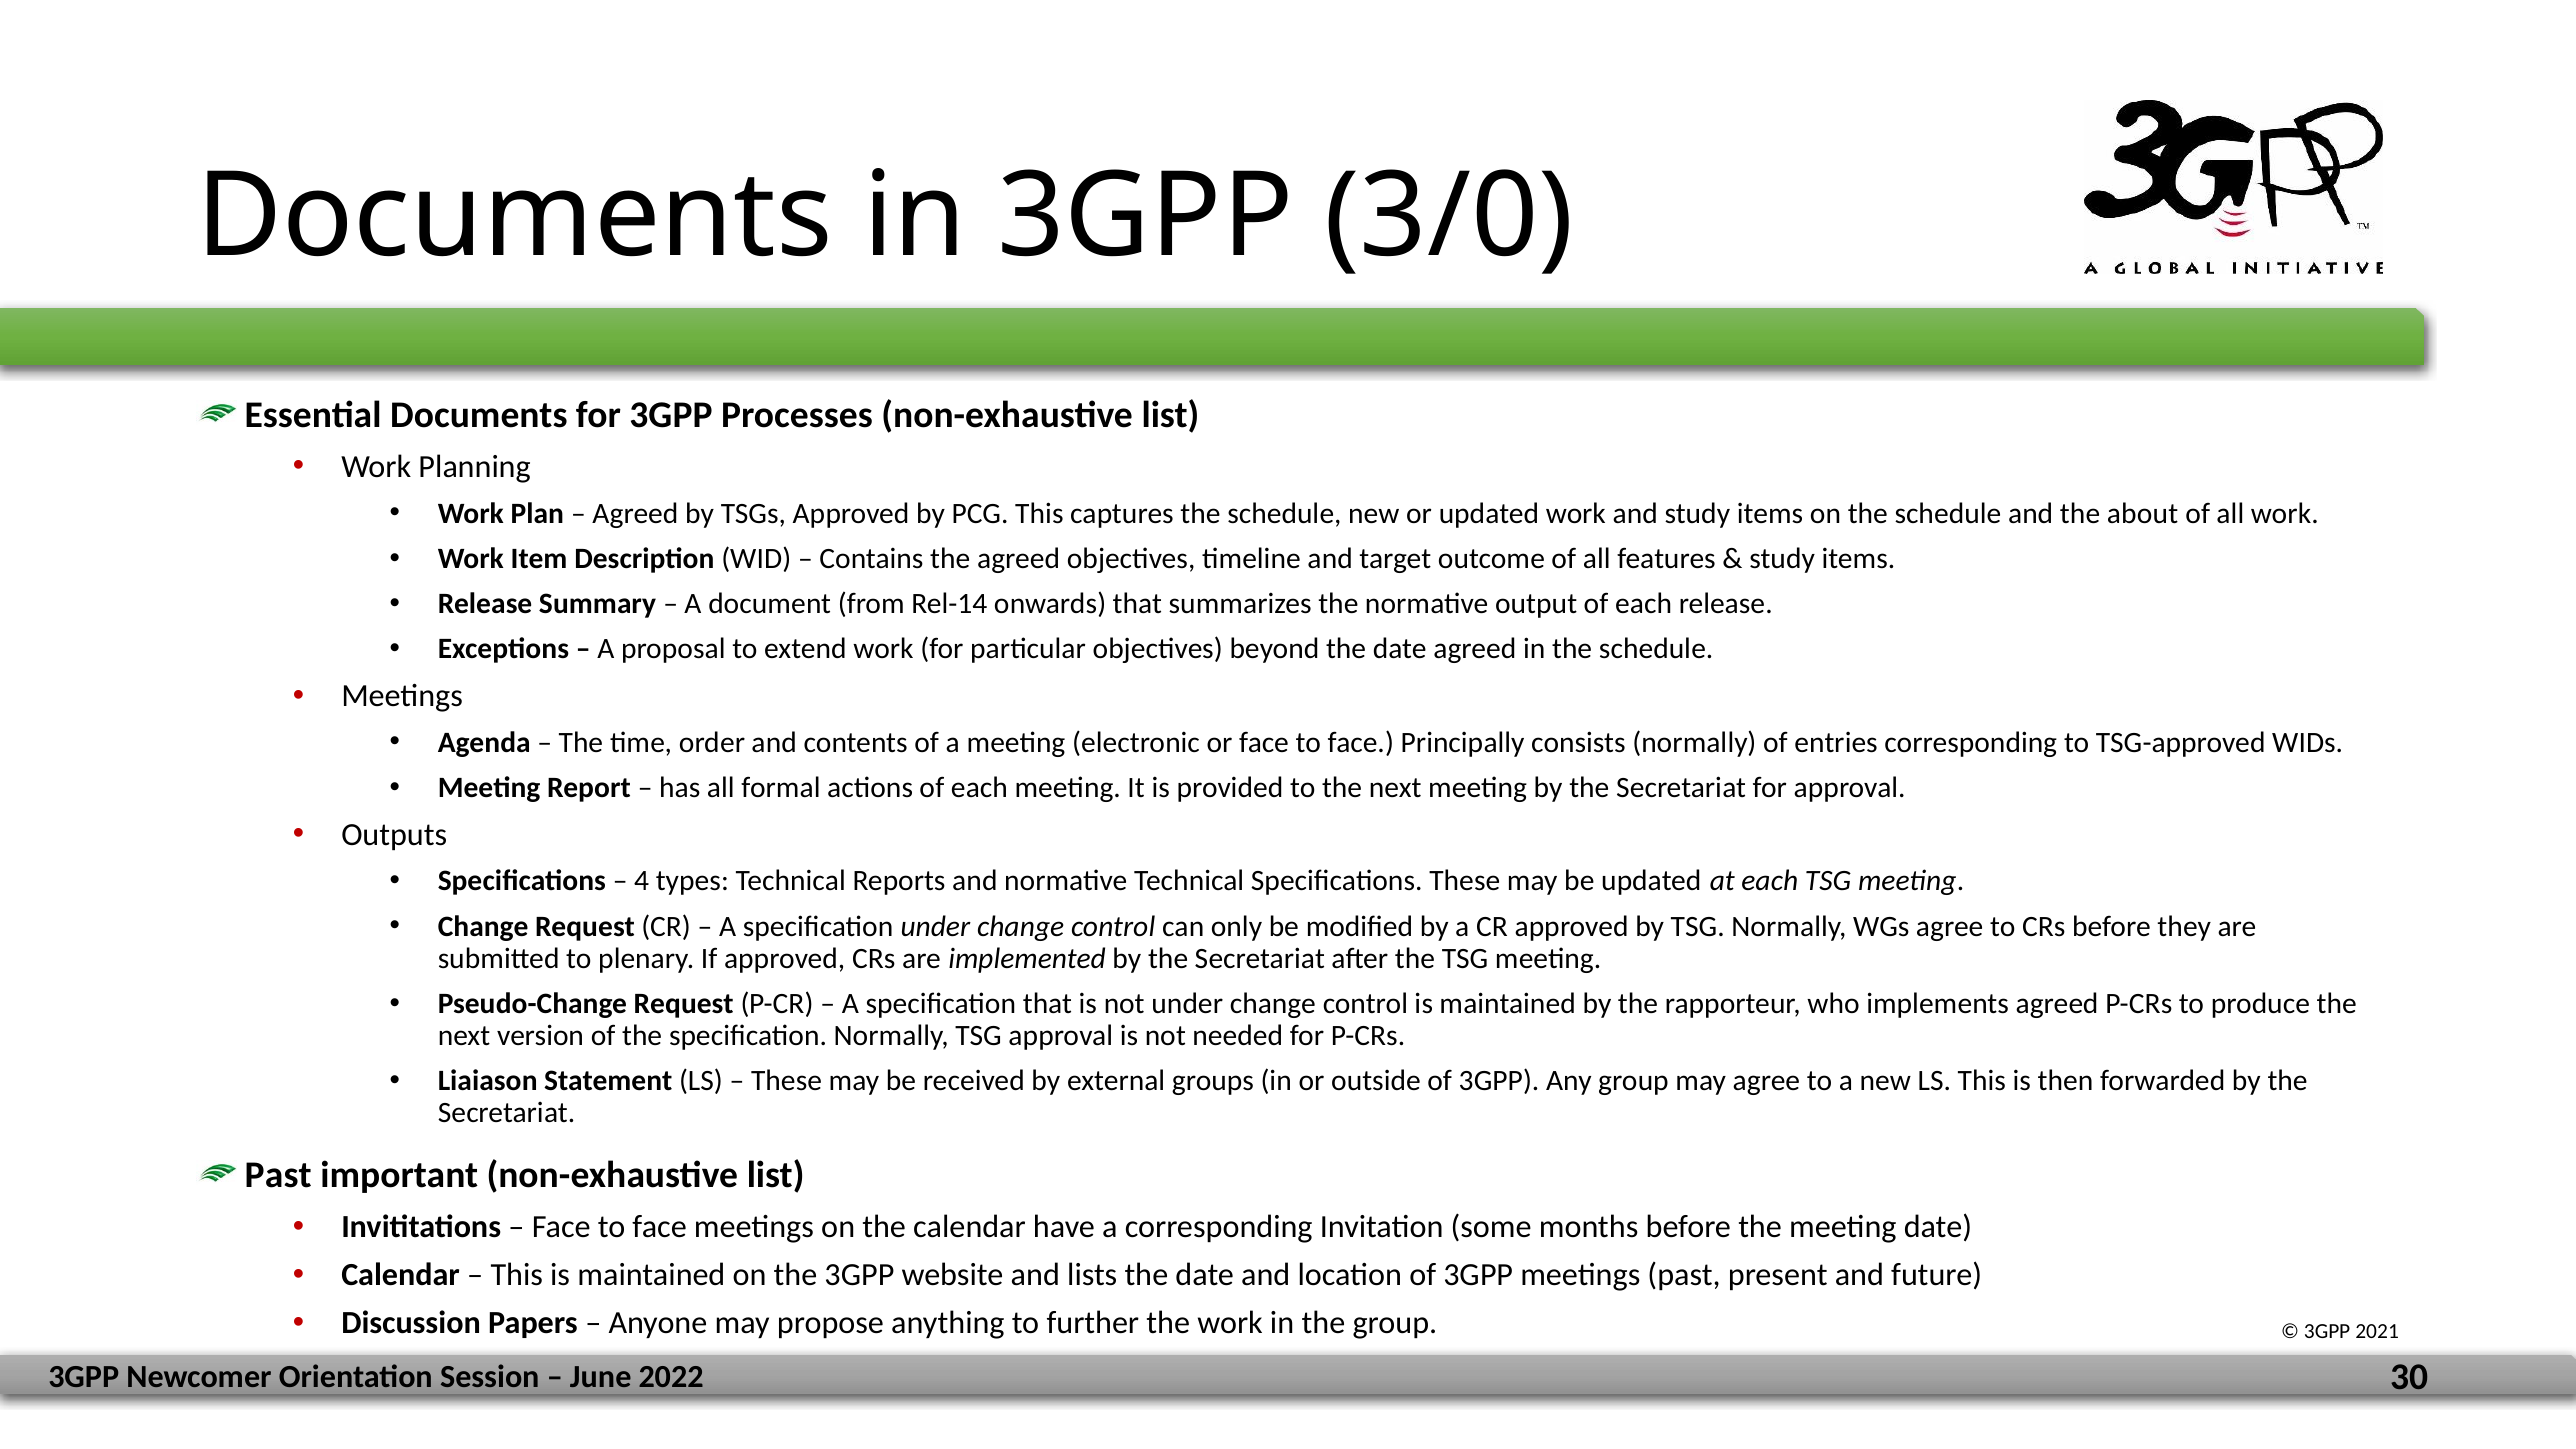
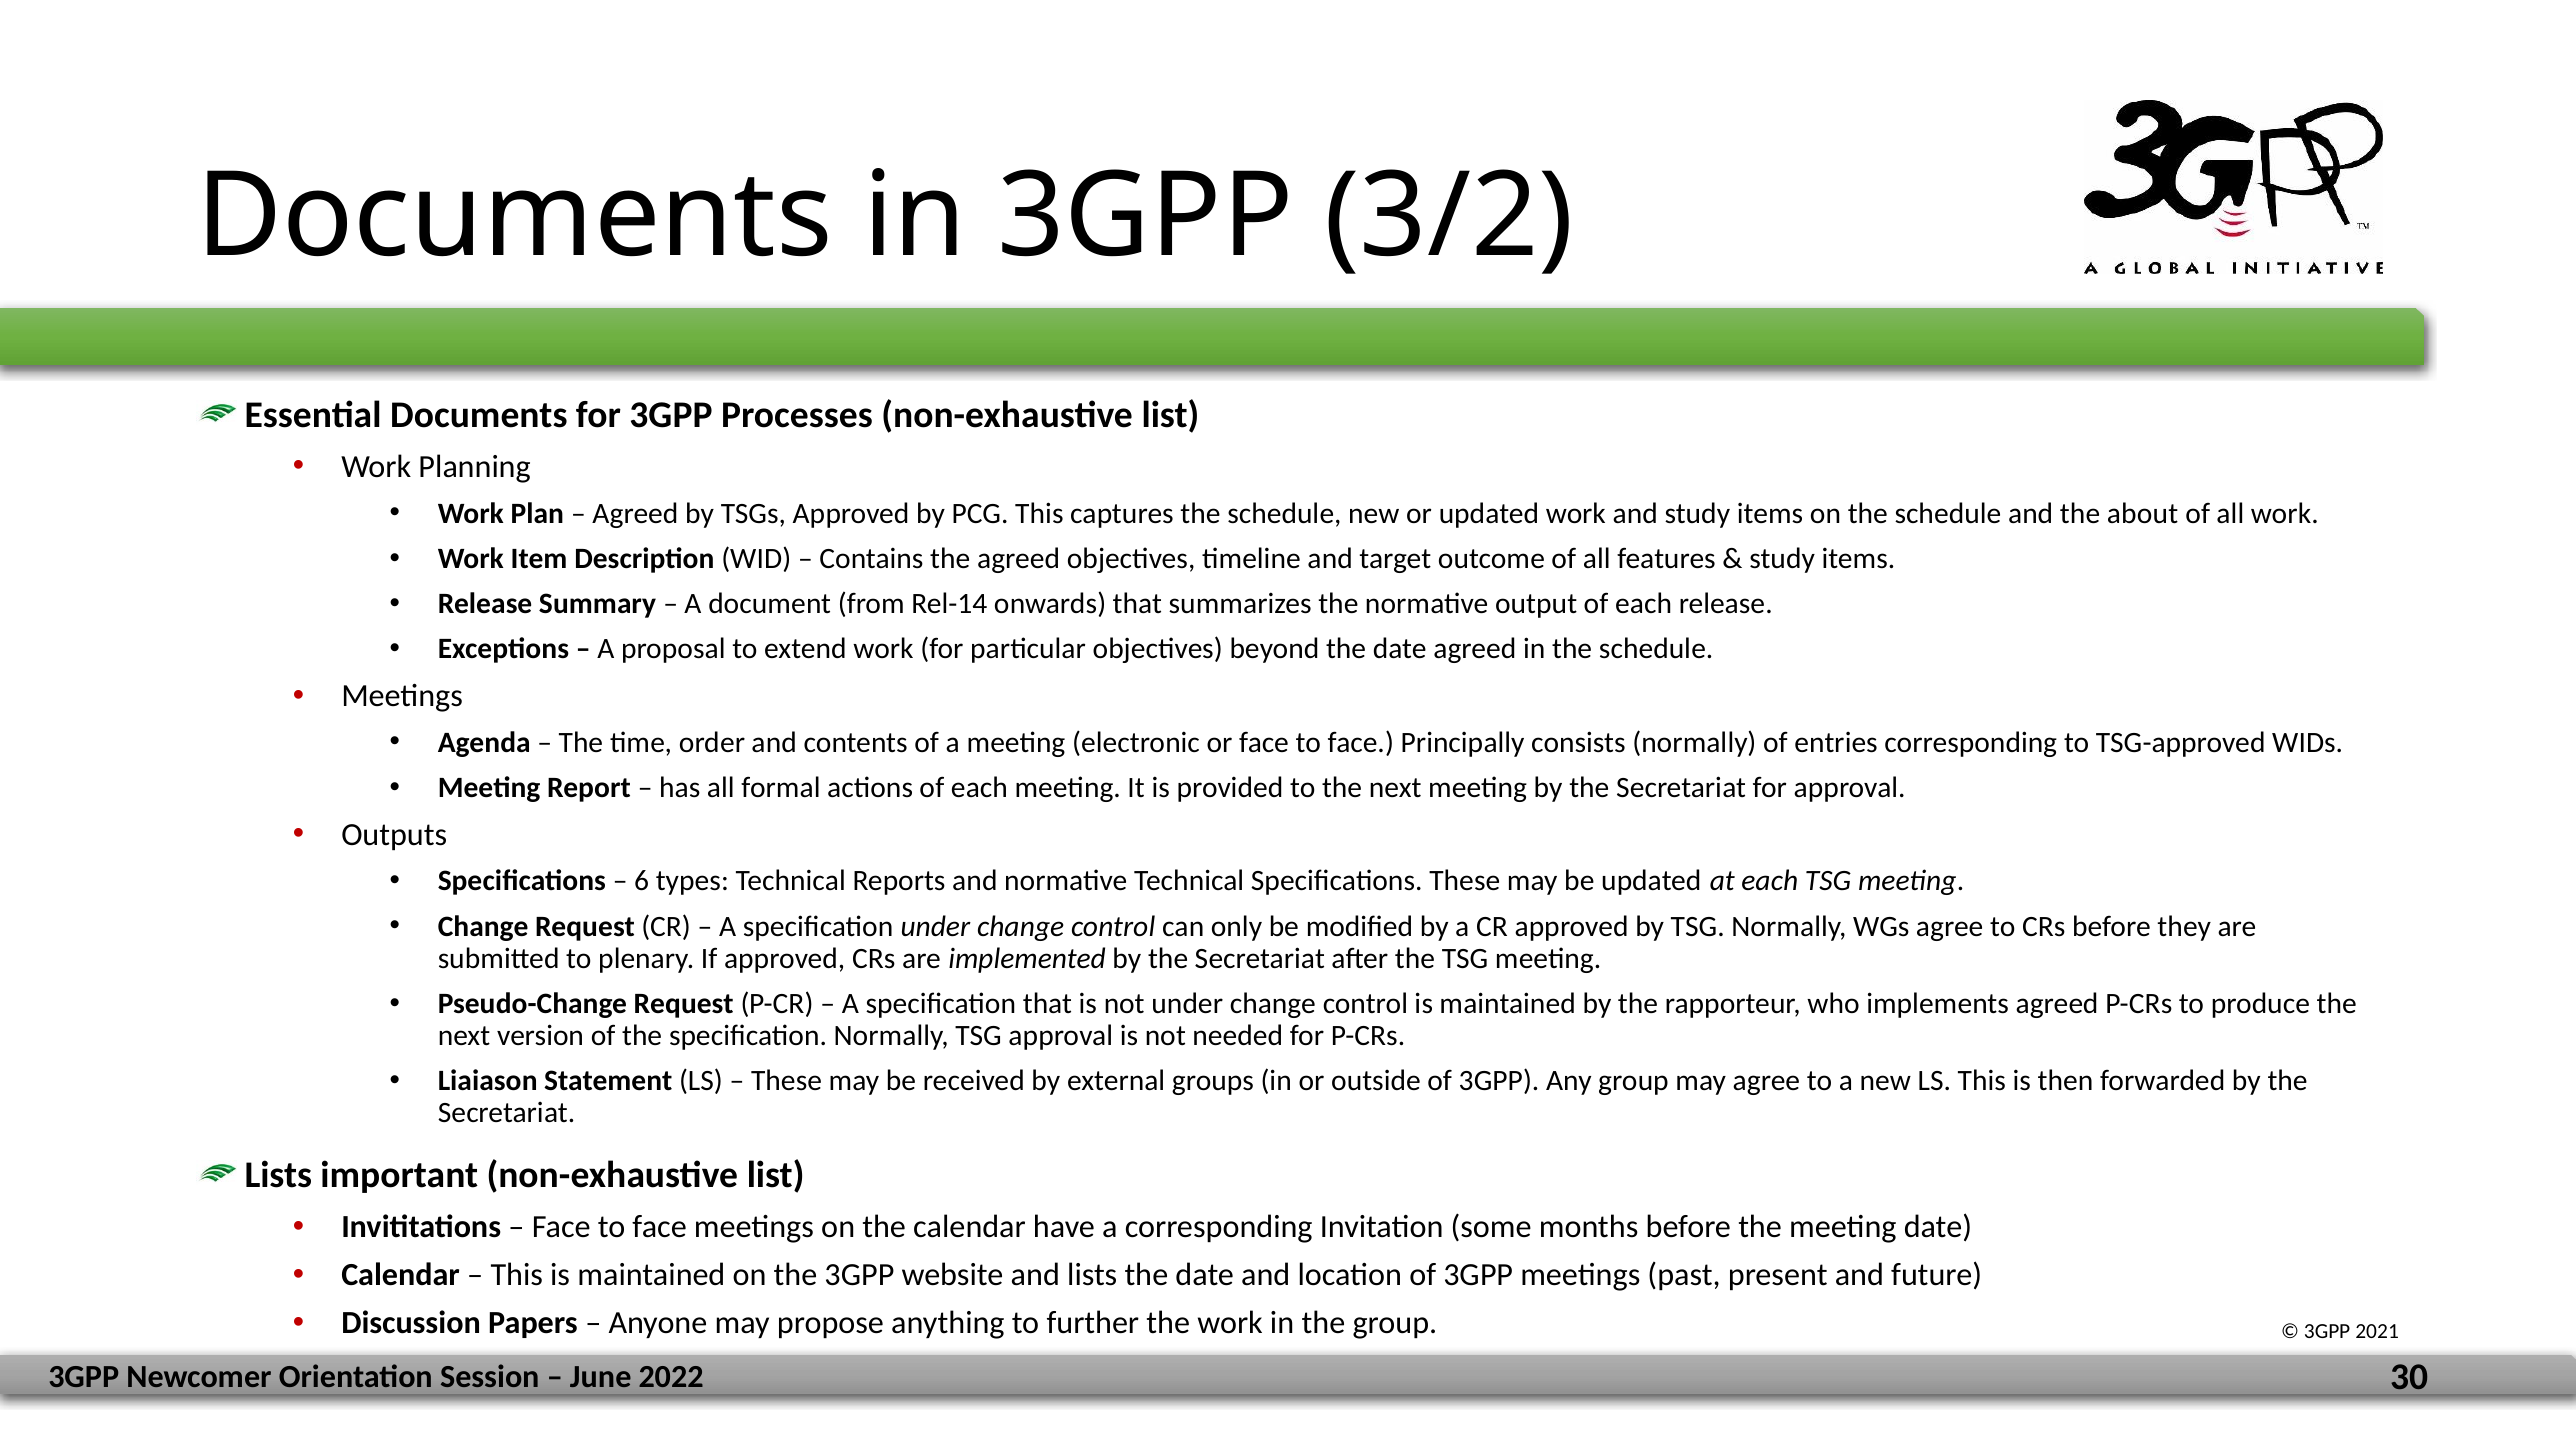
3/0: 3/0 -> 3/2
4: 4 -> 6
Past at (278, 1176): Past -> Lists
